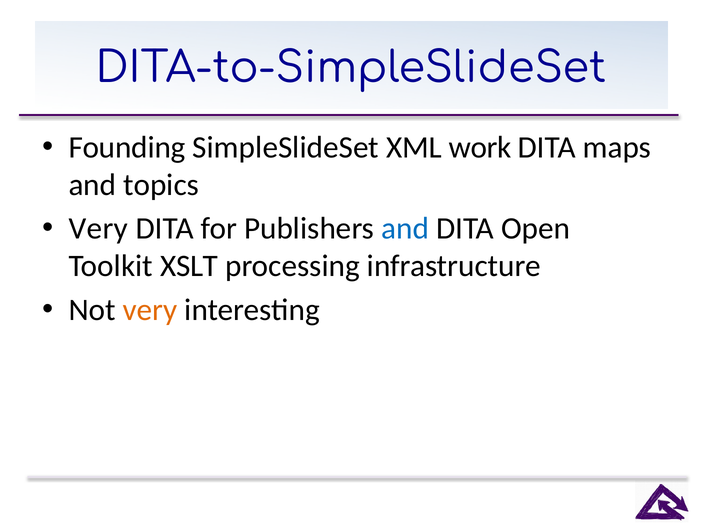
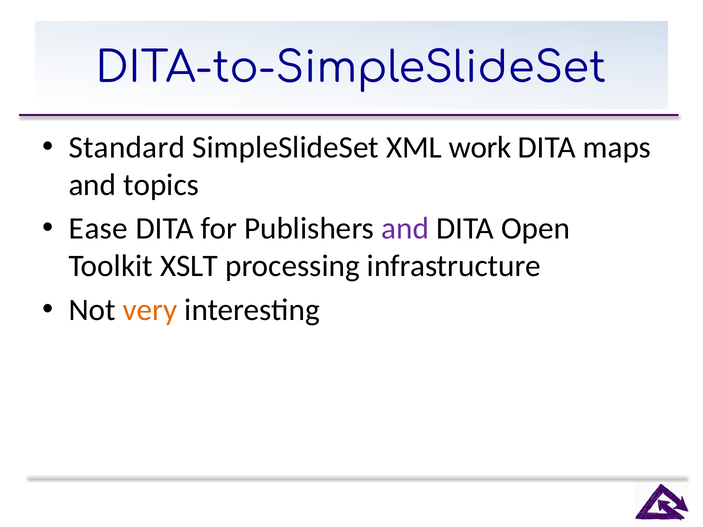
Founding: Founding -> Standard
Very at (98, 229): Very -> Ease
and at (405, 229) colour: blue -> purple
